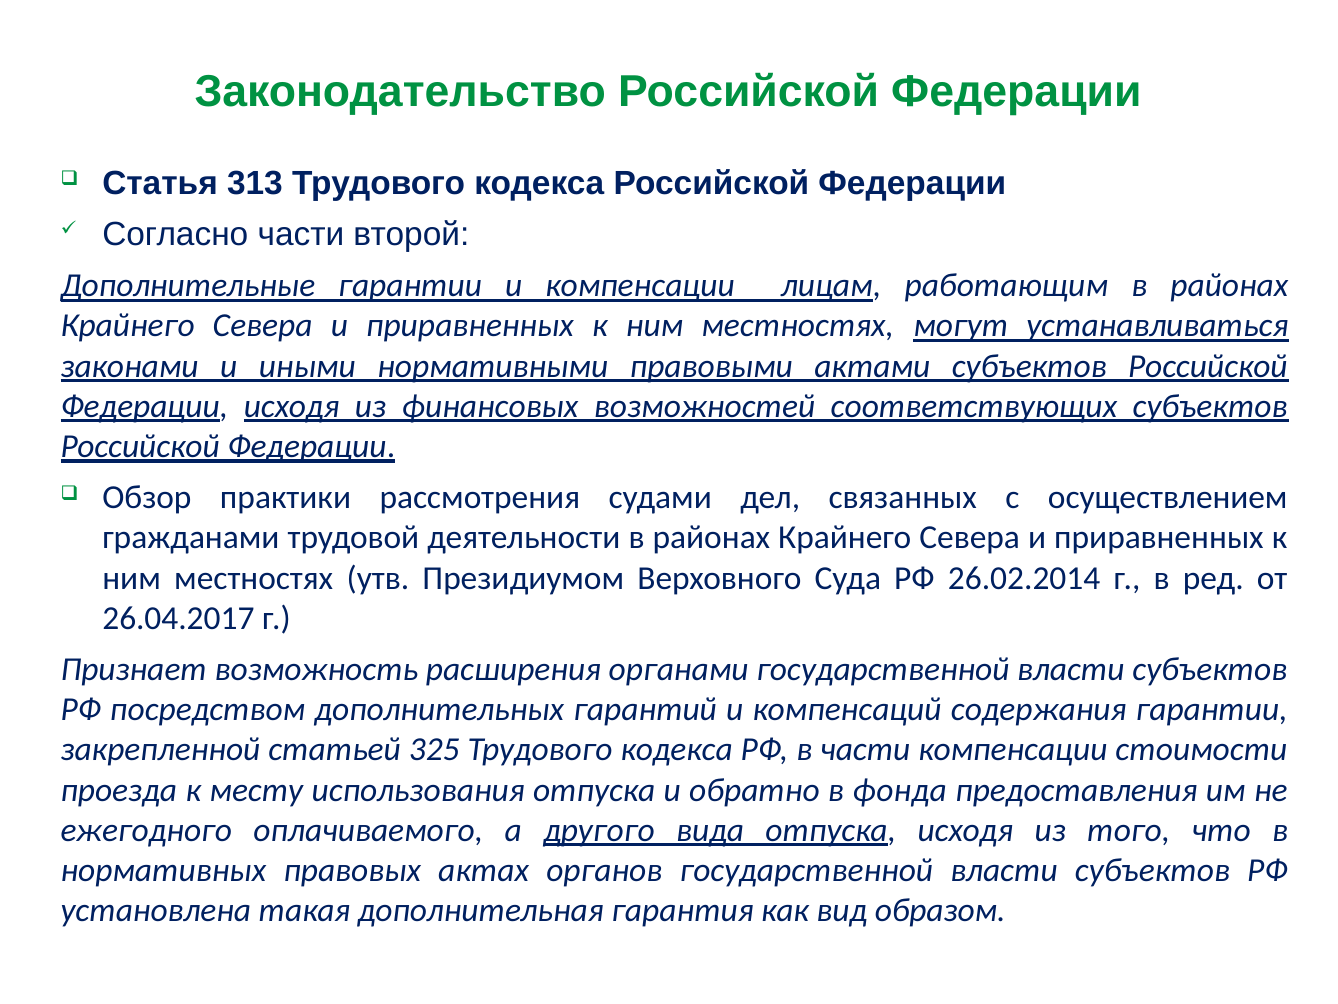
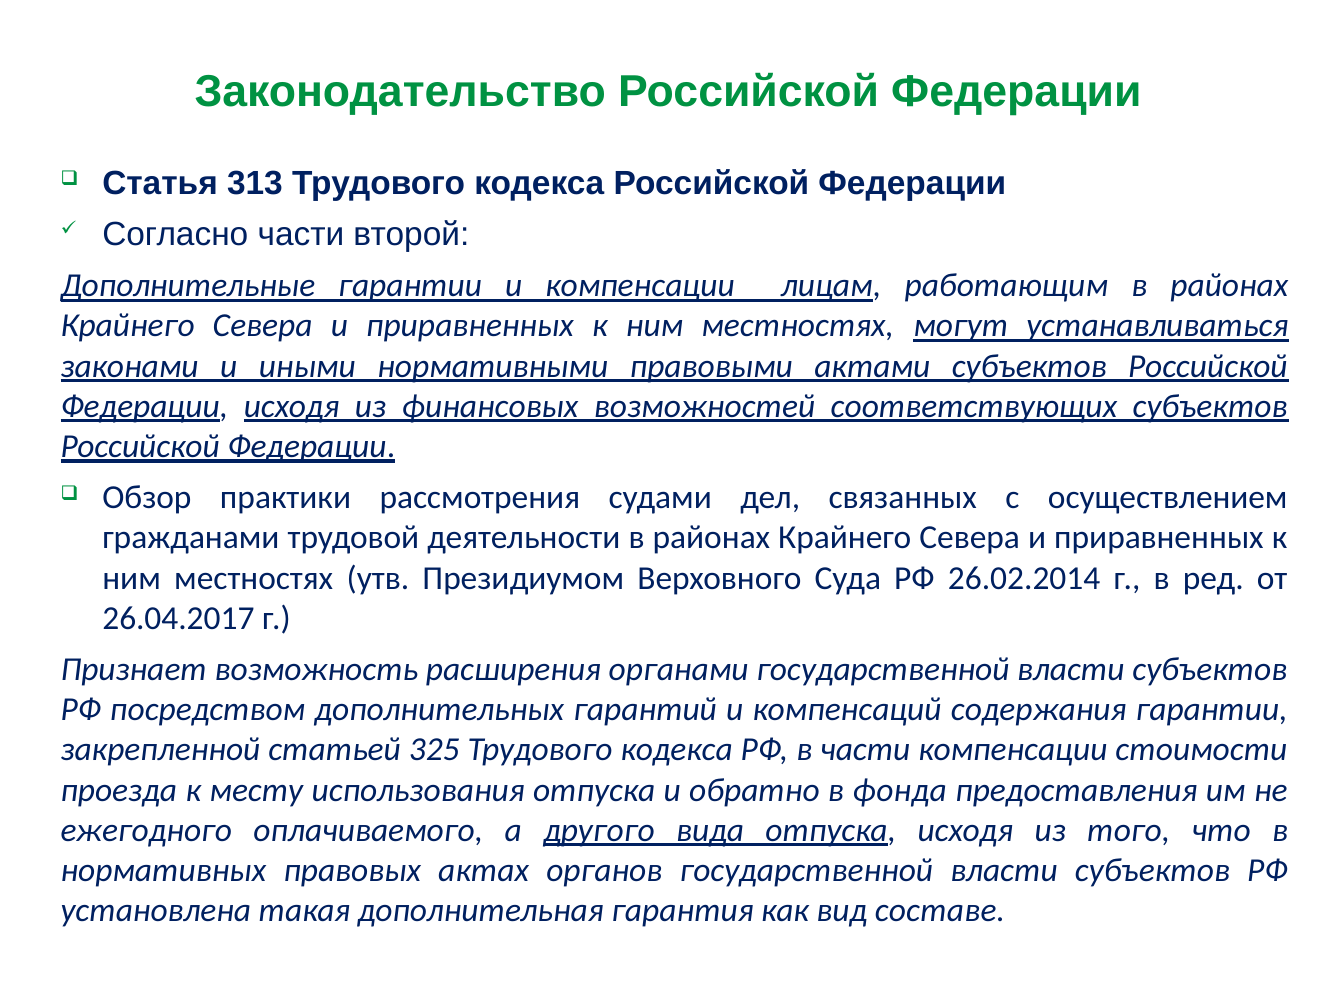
образом: образом -> составе
